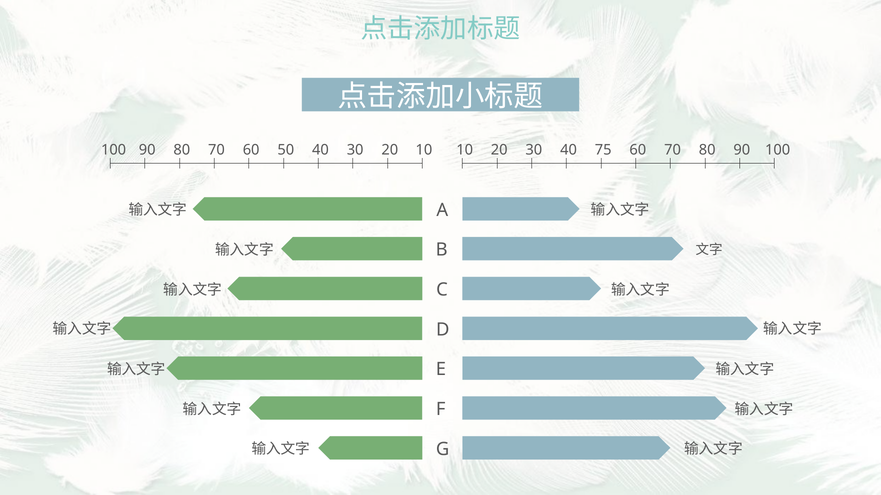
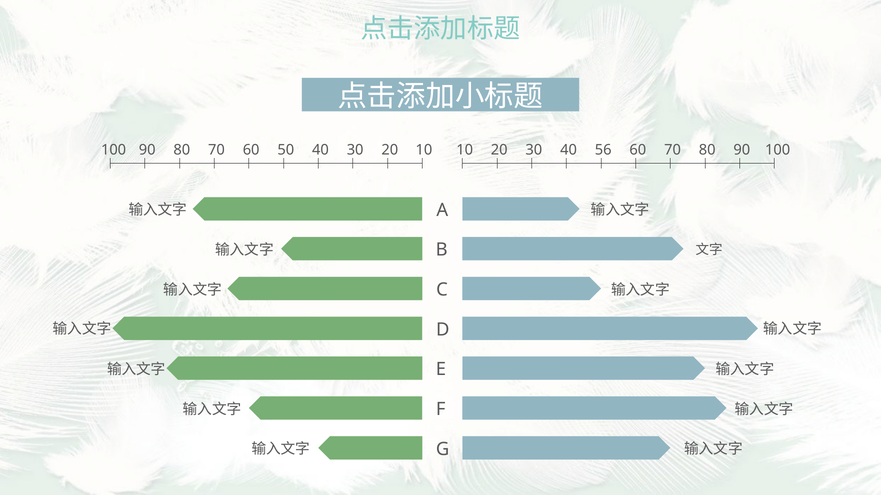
75: 75 -> 56
